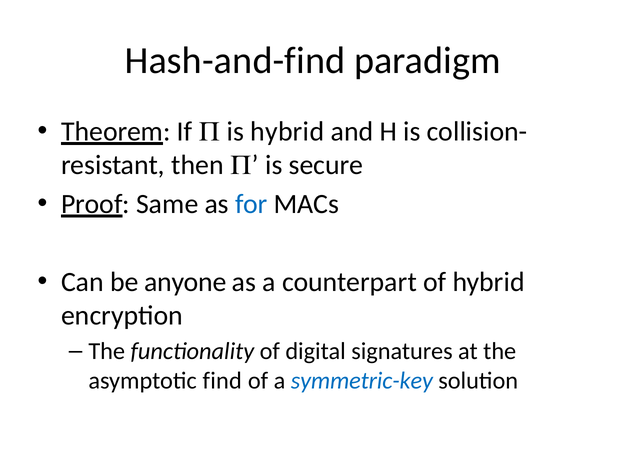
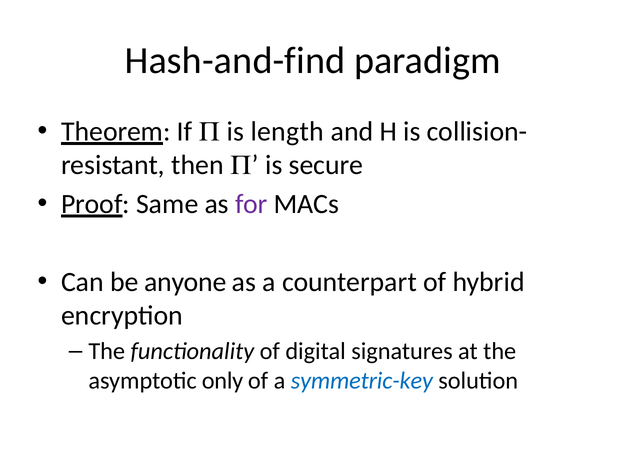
is hybrid: hybrid -> length
for colour: blue -> purple
find: find -> only
